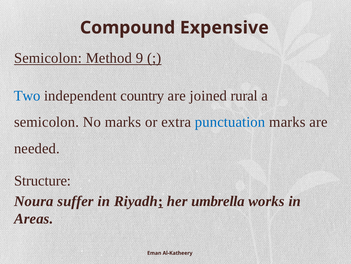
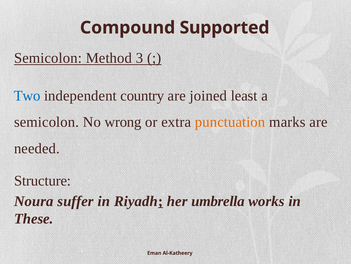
Expensive: Expensive -> Supported
9: 9 -> 3
rural: rural -> least
No marks: marks -> wrong
punctuation colour: blue -> orange
Areas: Areas -> These
